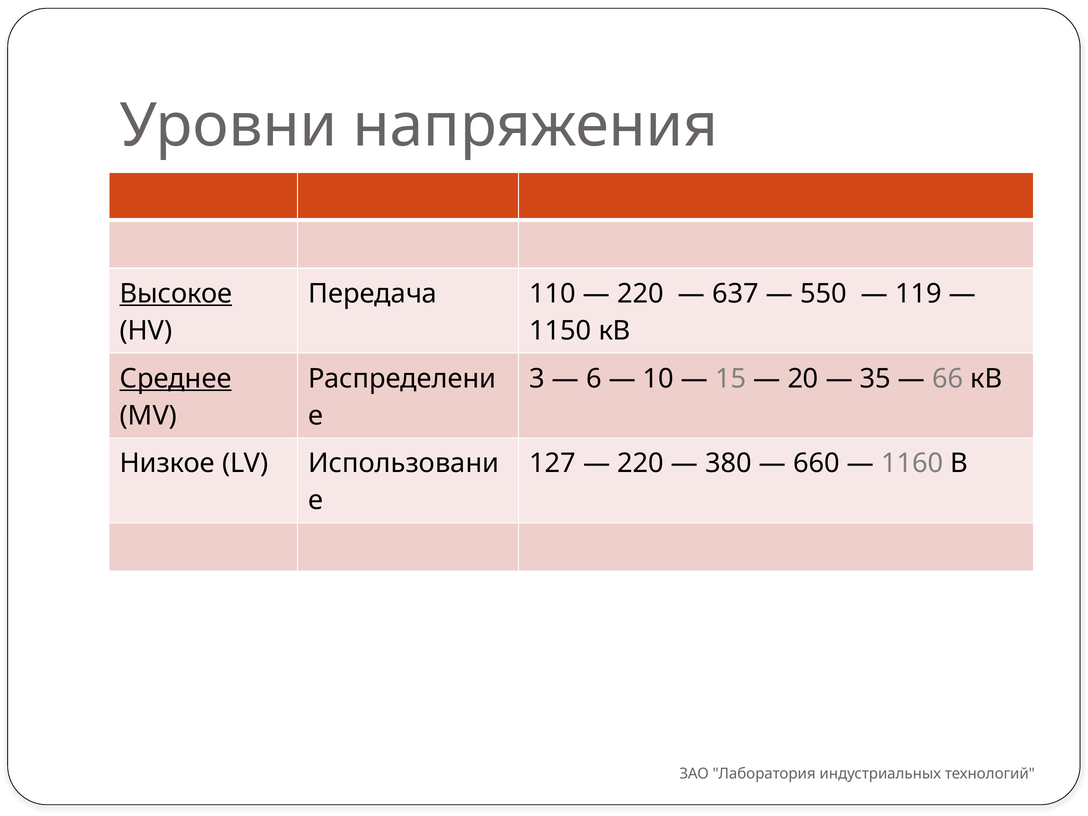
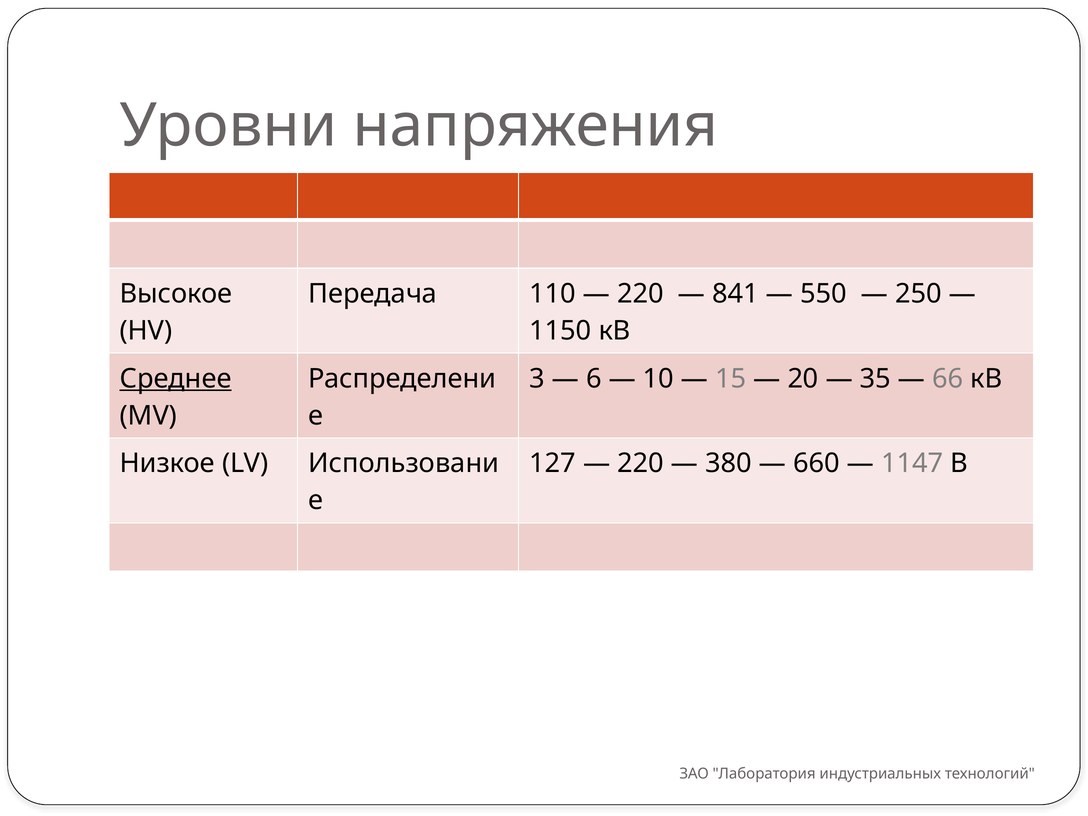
Высокое underline: present -> none
637: 637 -> 841
119: 119 -> 250
1160: 1160 -> 1147
